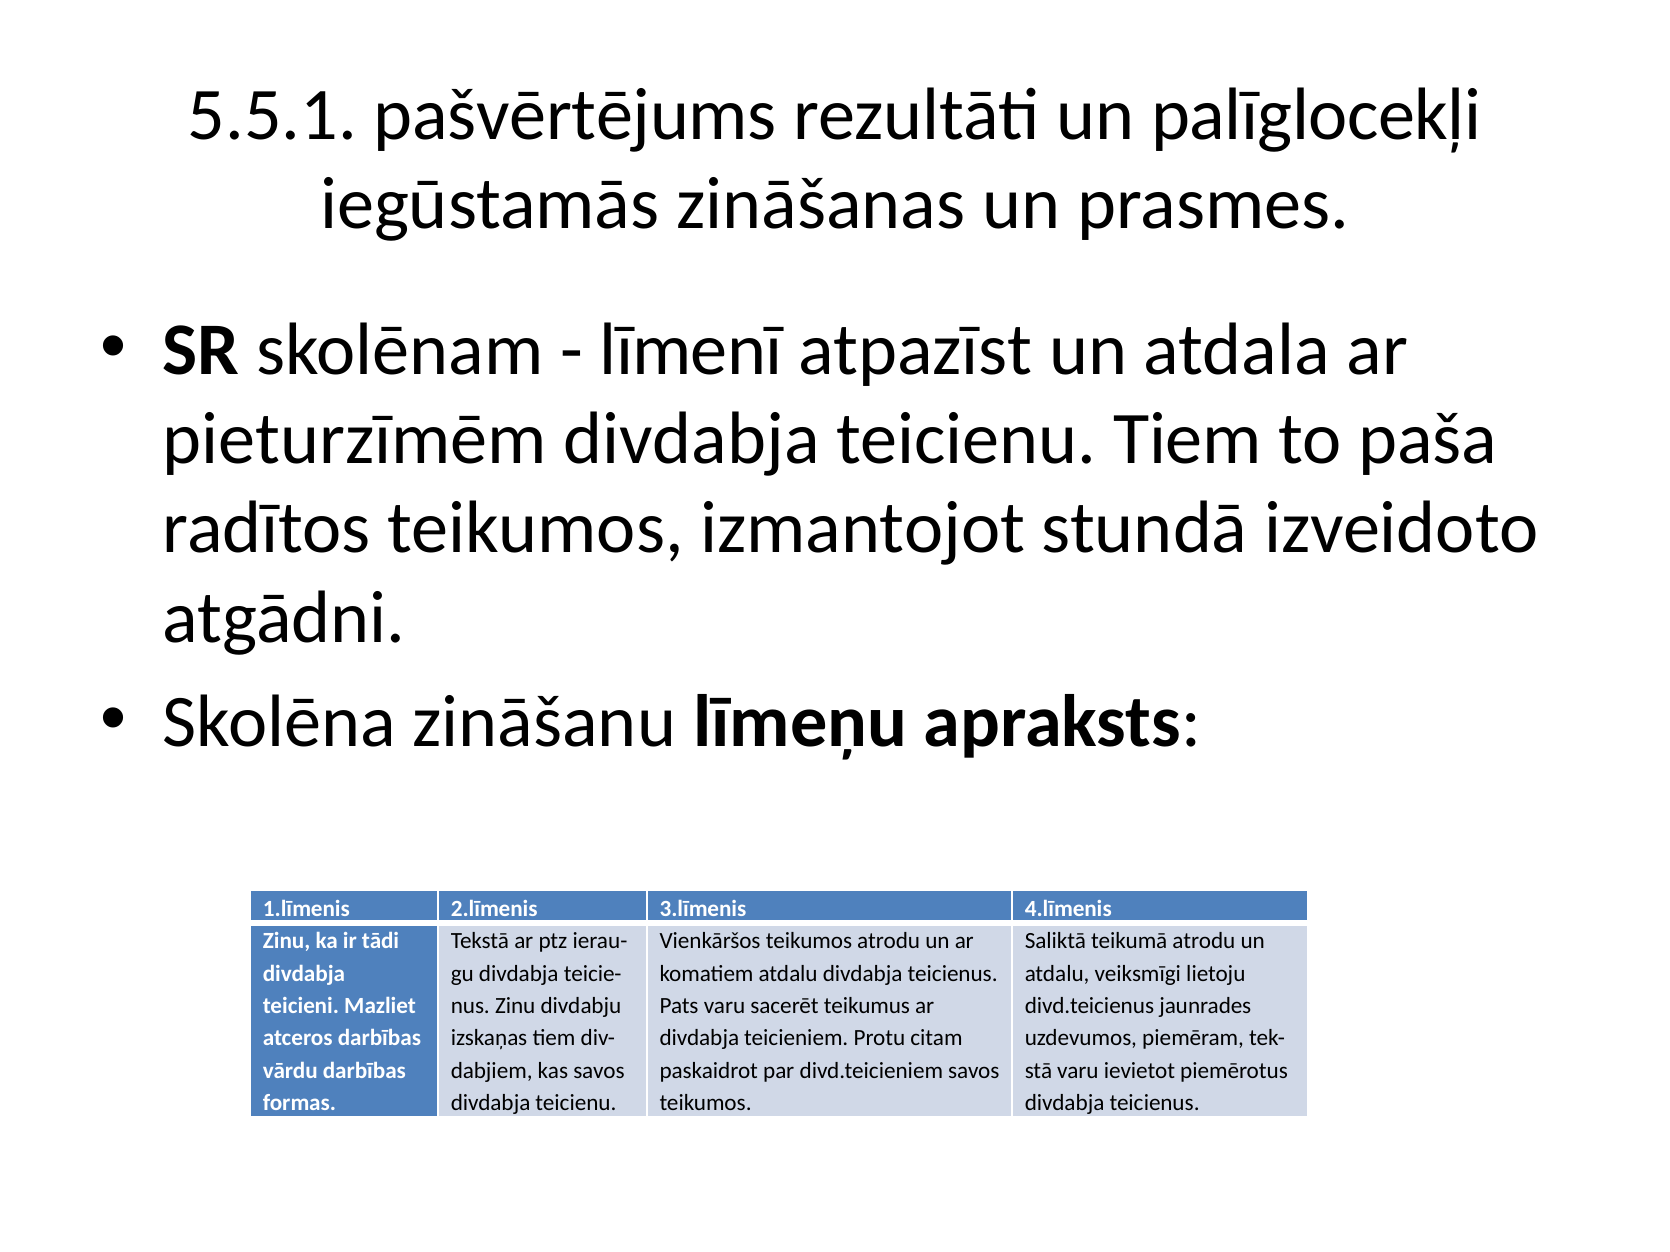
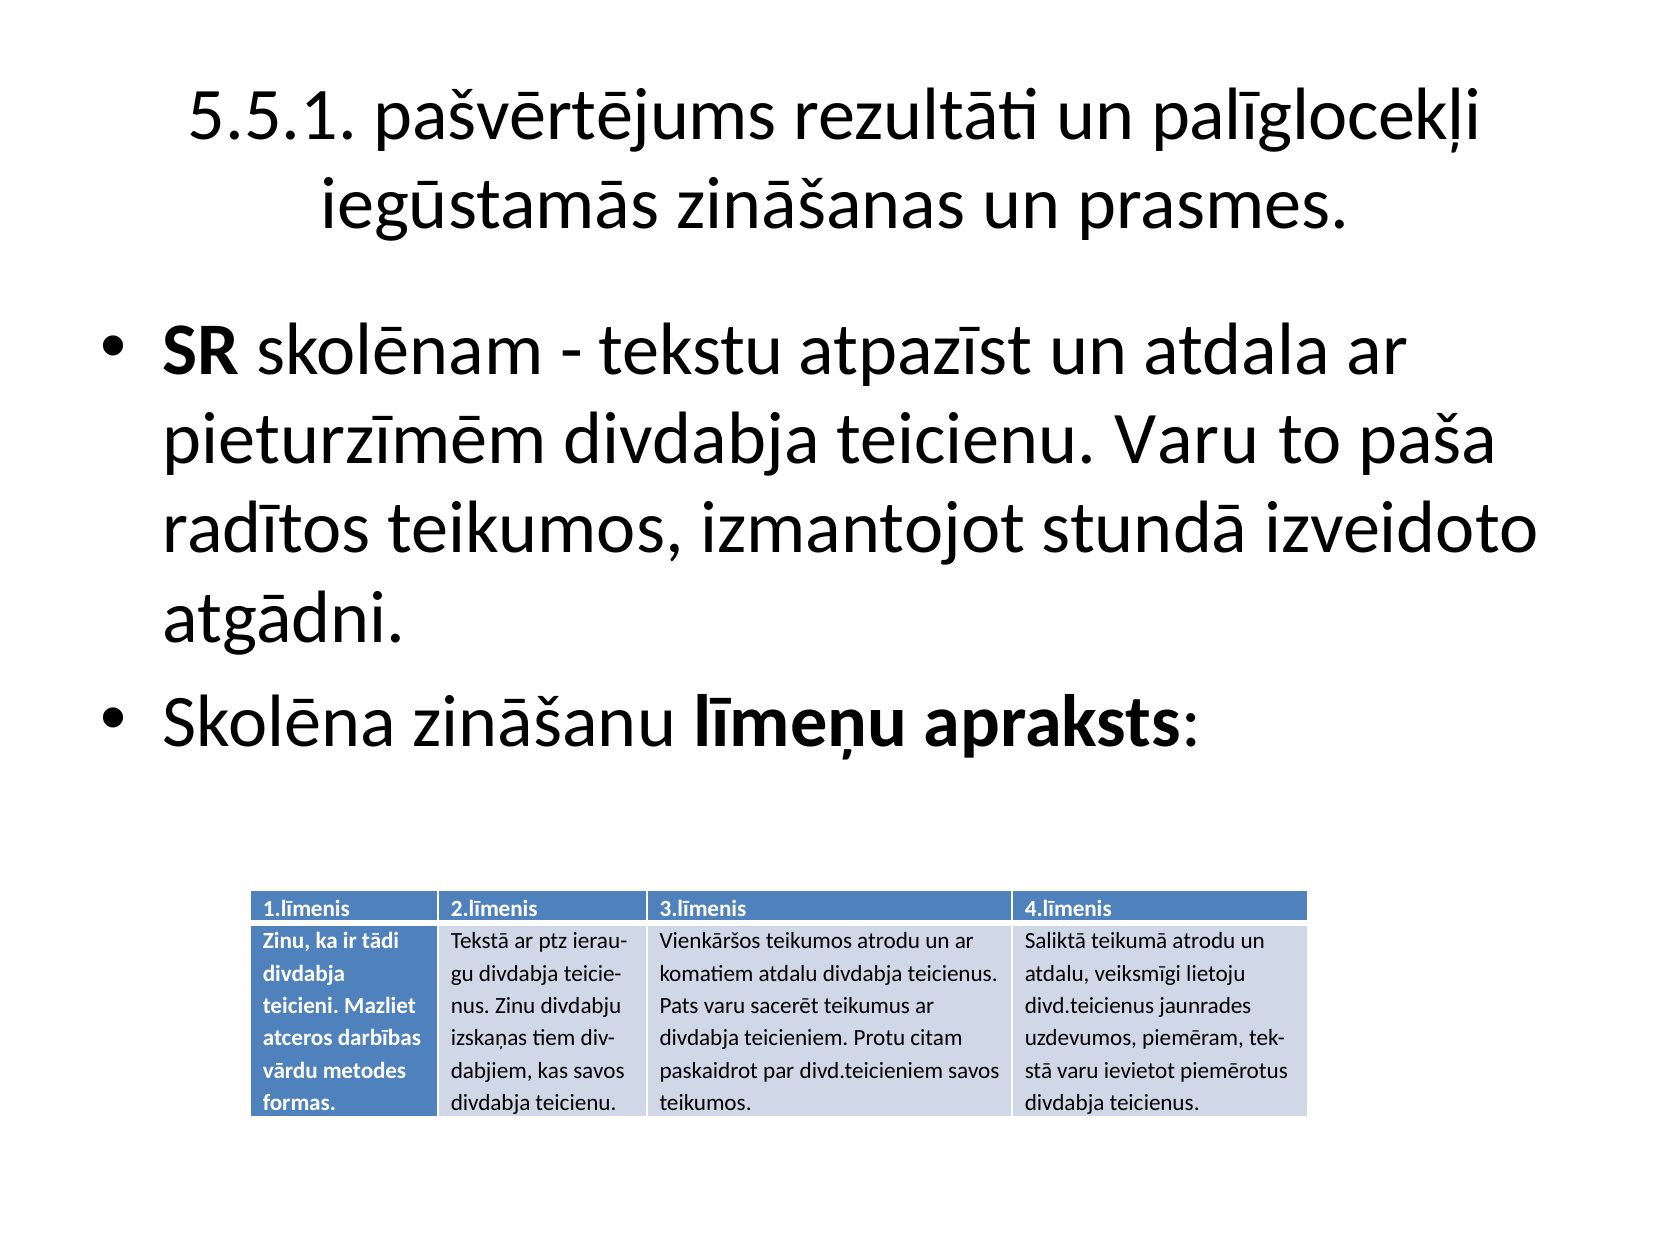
līmenī: līmenī -> tekstu
teicienu Tiem: Tiem -> Varu
vārdu darbības: darbības -> metodes
